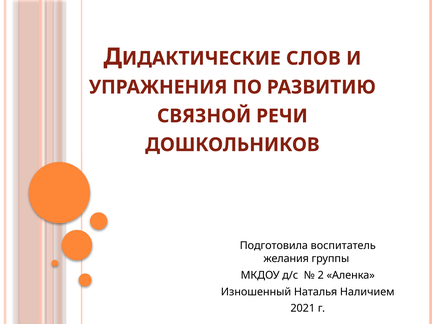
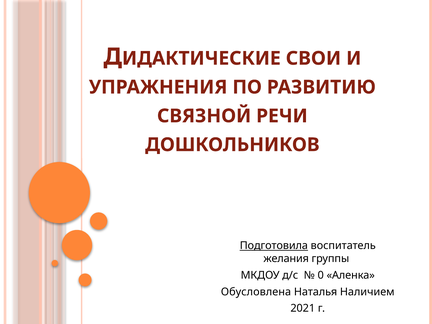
СЛОВ: СЛОВ -> СВОИ
Подготовила underline: none -> present
2: 2 -> 0
Изношенный: Изношенный -> Обусловлена
